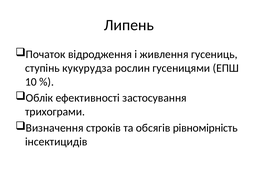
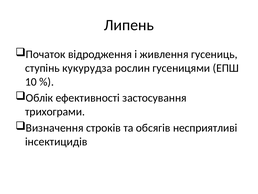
рівномірність: рівномірність -> несприятливі
